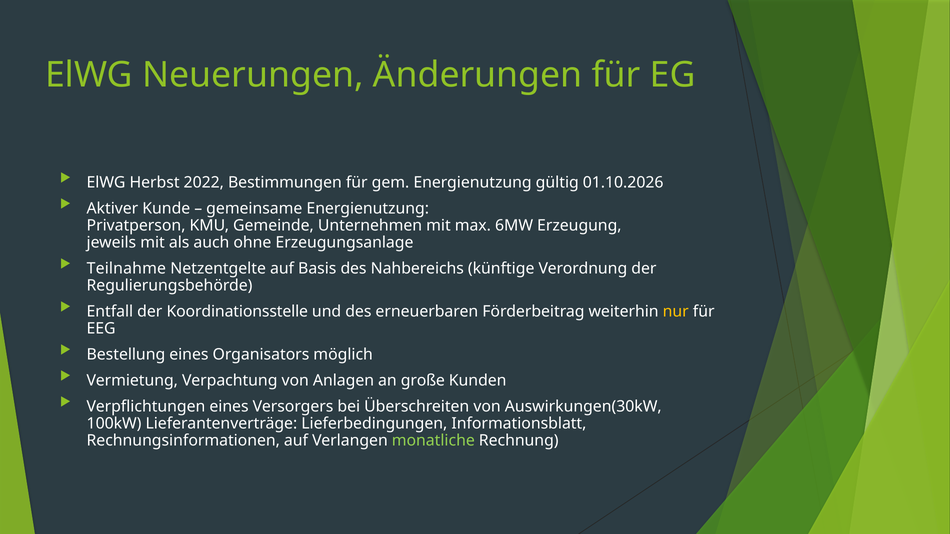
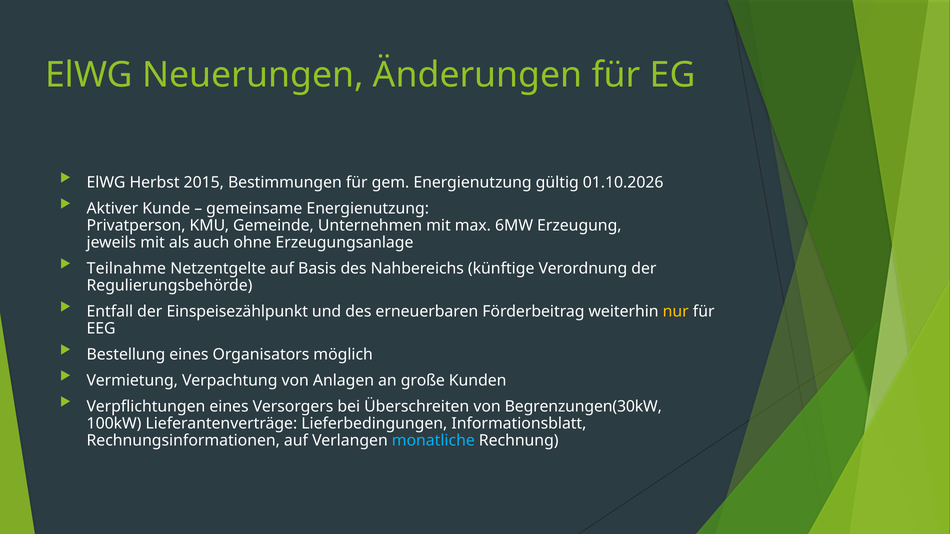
2022: 2022 -> 2015
Koordinationsstelle: Koordinationsstelle -> Einspeisezählpunkt
Auswirkungen(30kW: Auswirkungen(30kW -> Begrenzungen(30kW
monatliche colour: light green -> light blue
